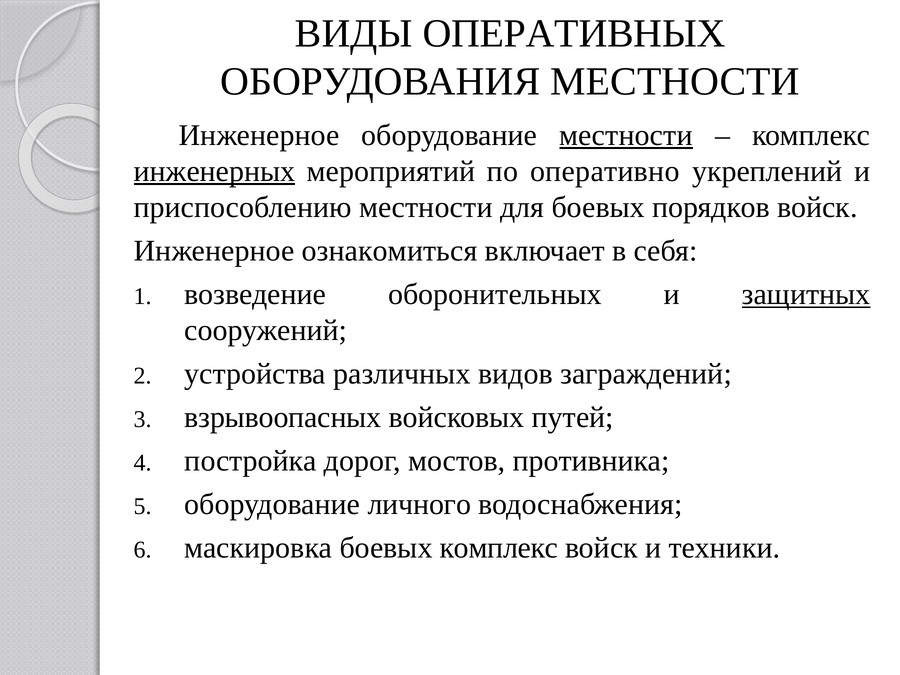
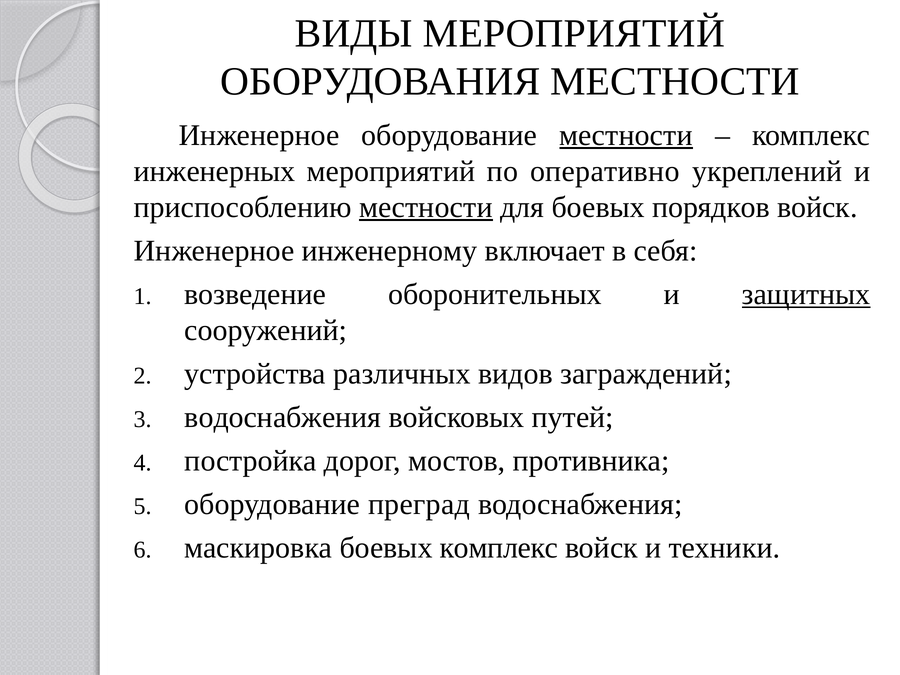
ВИДЫ ОПЕРАТИВНЫХ: ОПЕРАТИВНЫХ -> МЕРОПРИЯТИЙ
инженерных underline: present -> none
местности at (426, 207) underline: none -> present
ознакомиться: ознакомиться -> инженерному
взрывоопасных at (283, 417): взрывоопасных -> водоснабжения
личного: личного -> преград
